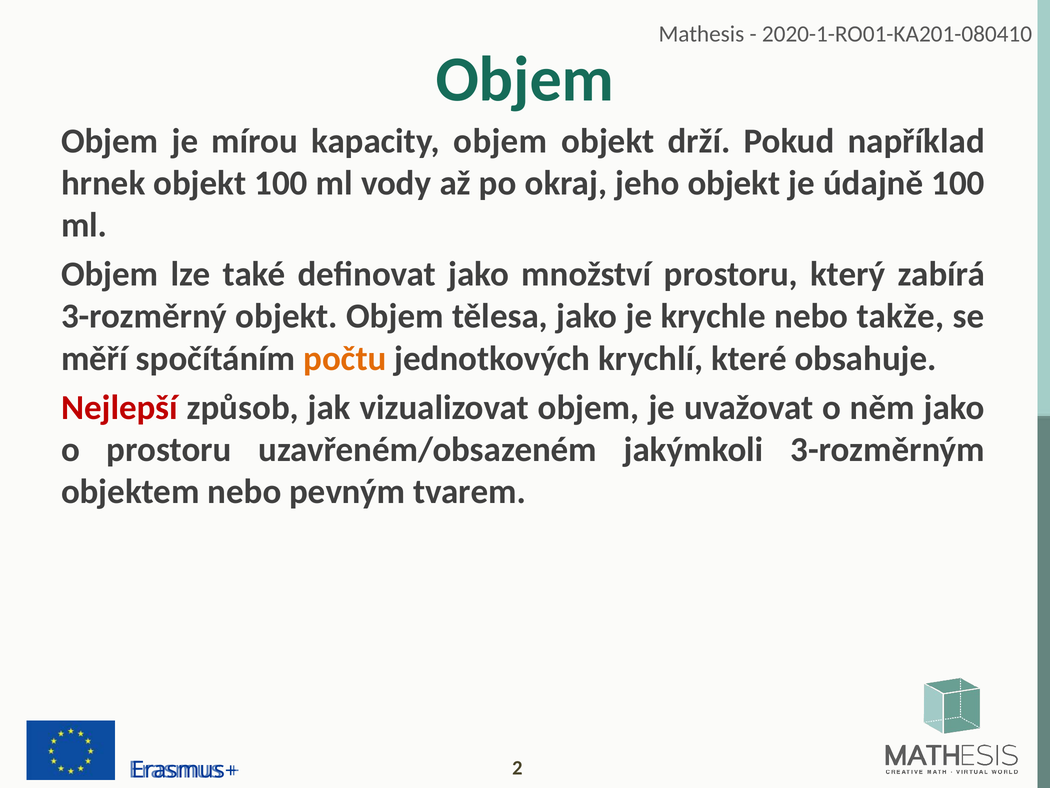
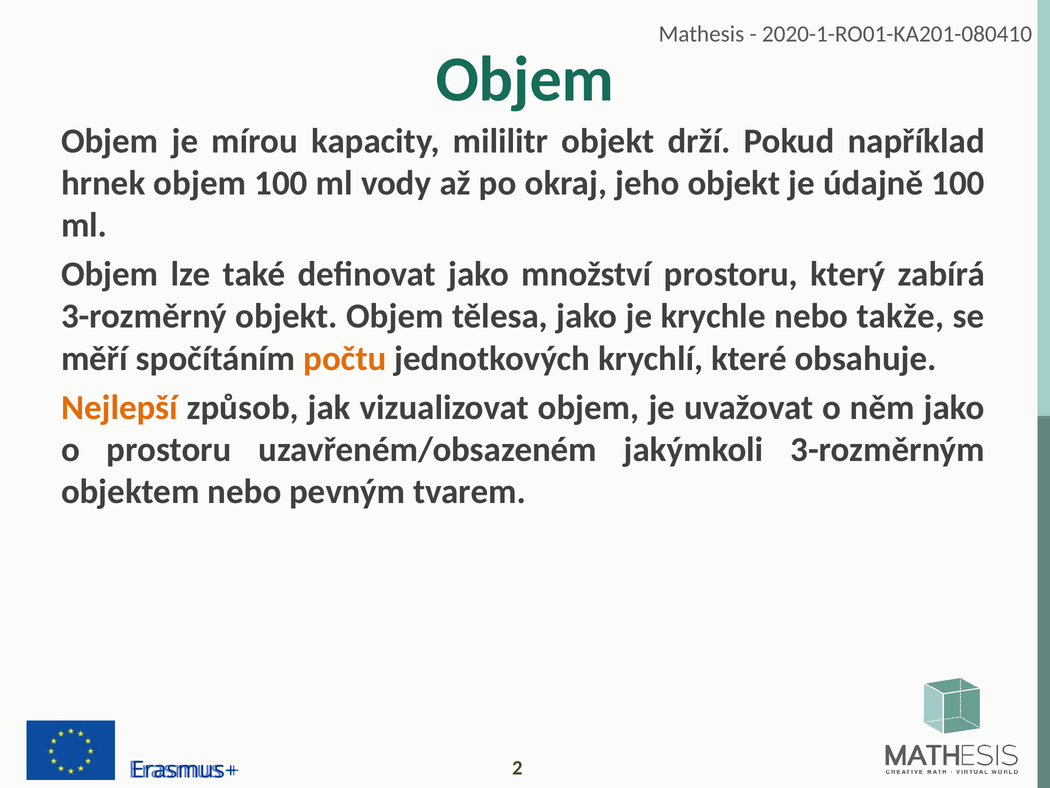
kapacity objem: objem -> mililitr
hrnek objekt: objekt -> objem
Nejlepší colour: red -> orange
